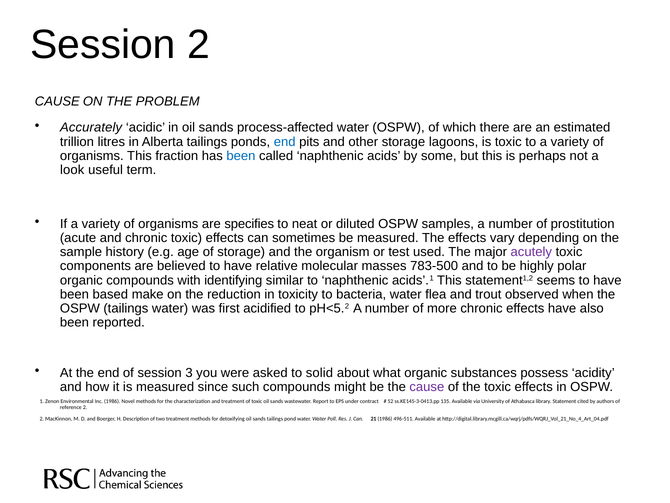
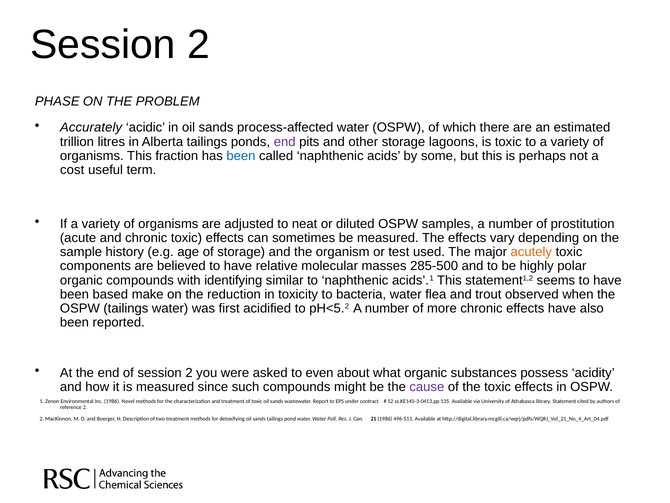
CAUSE at (57, 101): CAUSE -> PHASE
end at (285, 142) colour: blue -> purple
look: look -> cost
specifies: specifies -> adjusted
acutely colour: purple -> orange
783-500: 783-500 -> 285-500
of session 3: 3 -> 2
solid: solid -> even
